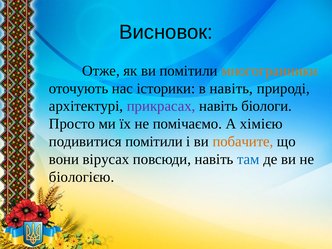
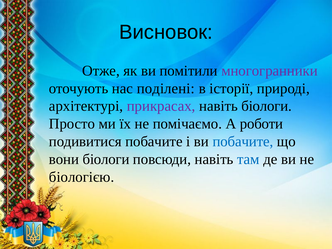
многогранники colour: orange -> purple
історики: історики -> поділені
в навіть: навіть -> історії
хімією: хімією -> роботи
подивитися помітили: помітили -> побачите
побачите at (243, 142) colour: orange -> blue
вони вірусах: вірусах -> біологи
